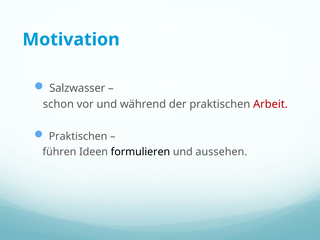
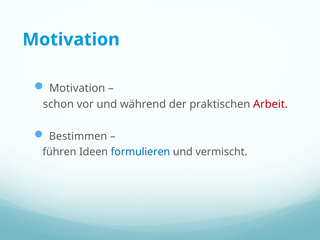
Salzwasser at (77, 88): Salzwasser -> Motivation
Praktischen at (78, 136): Praktischen -> Bestimmen
formulieren colour: black -> blue
aussehen: aussehen -> vermischt
